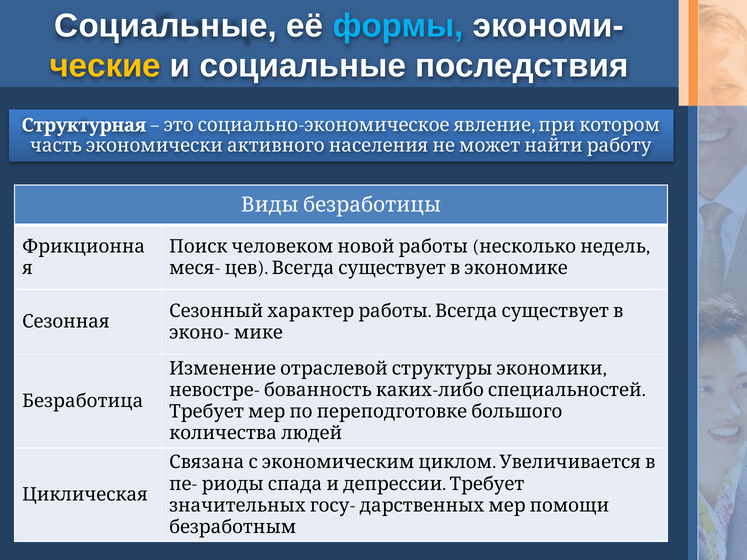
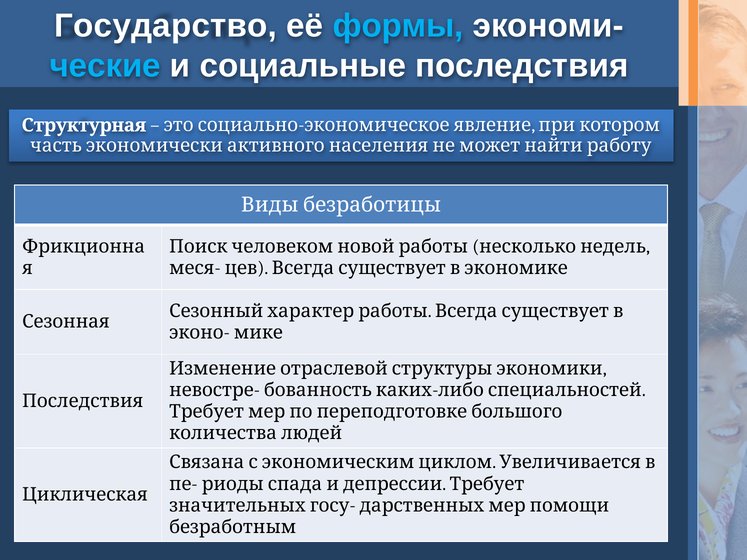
Социальные at (166, 26): Социальные -> Государство
ческие colour: yellow -> light blue
Безработица at (83, 401): Безработица -> Последствия
